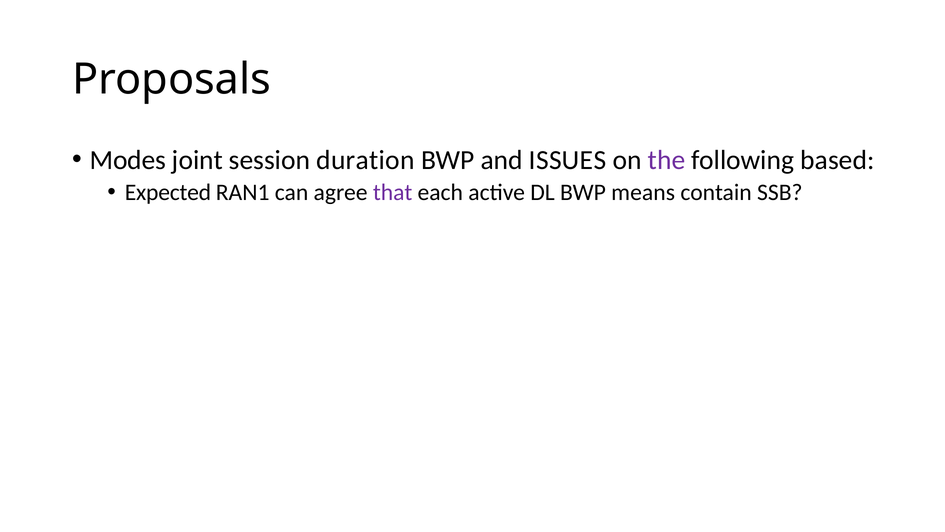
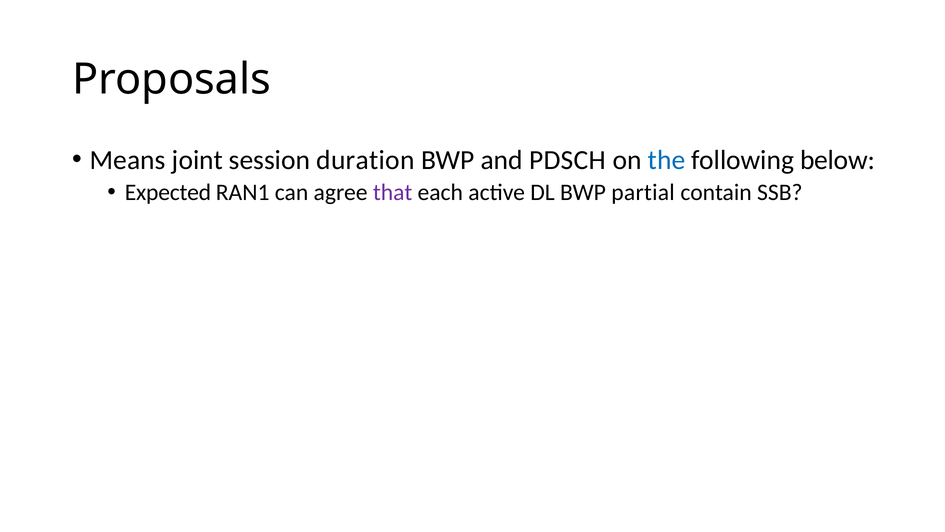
Modes: Modes -> Means
ISSUES: ISSUES -> PDSCH
the colour: purple -> blue
based: based -> below
means: means -> partial
